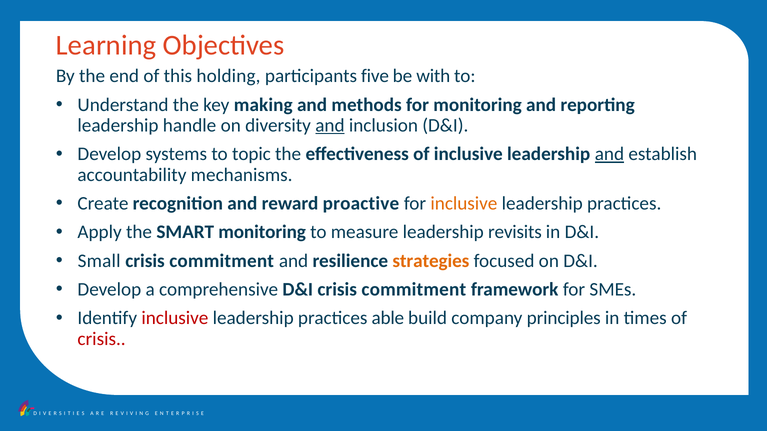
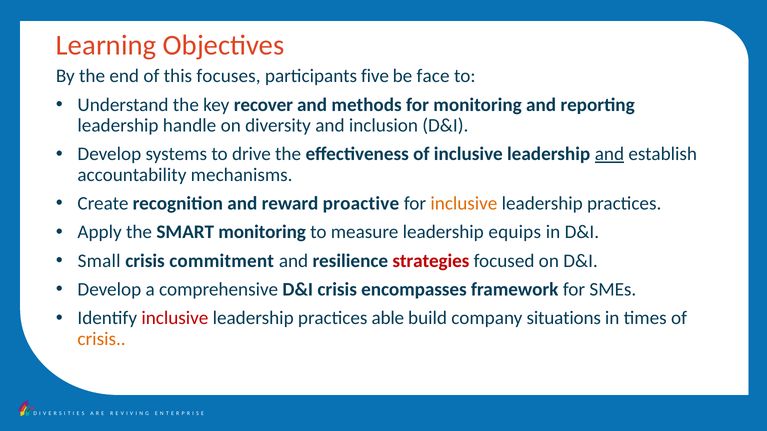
holding: holding -> focuses
with: with -> face
making: making -> recover
and at (330, 126) underline: present -> none
topic: topic -> drive
revisits: revisits -> equips
strategies colour: orange -> red
D&I crisis commitment: commitment -> encompasses
principles: principles -> situations
crisis at (102, 339) colour: red -> orange
